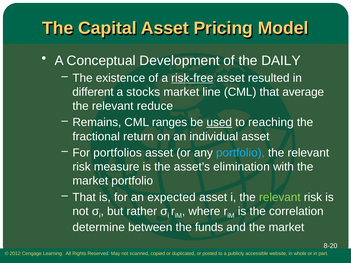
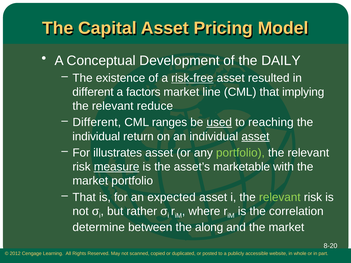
stocks: stocks -> factors
average: average -> implying
Remains at (97, 122): Remains -> Different
fractional at (96, 137): fractional -> individual
asset at (255, 137) underline: none -> present
portfolios: portfolios -> illustrates
portfolio at (240, 153) colour: light blue -> light green
measure underline: none -> present
elimination: elimination -> marketable
funds: funds -> along
